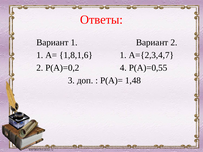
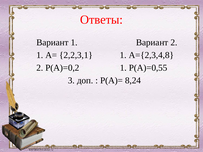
1,8,1,6: 1,8,1,6 -> 2,2,3,1
А={2,3,4,7: А={2,3,4,7 -> А={2,3,4,8
Р(А)=0,2 4: 4 -> 1
1,48: 1,48 -> 8,24
